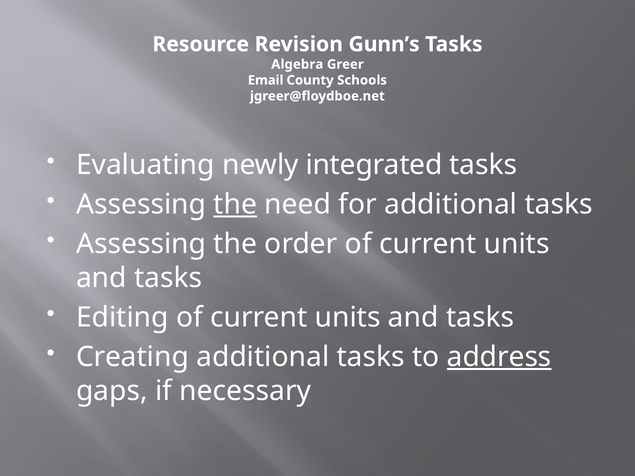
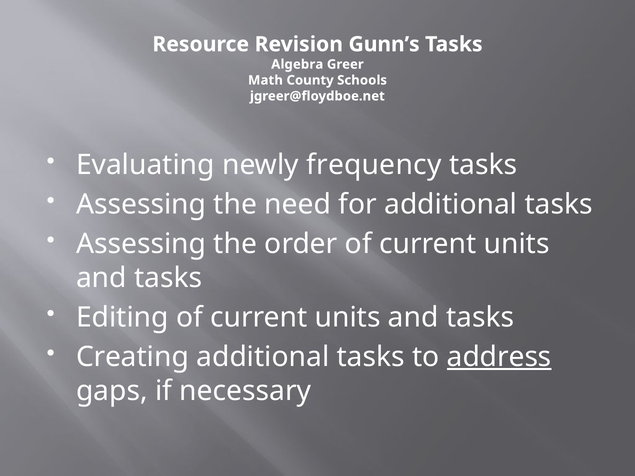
Email: Email -> Math
integrated: integrated -> frequency
the at (235, 204) underline: present -> none
